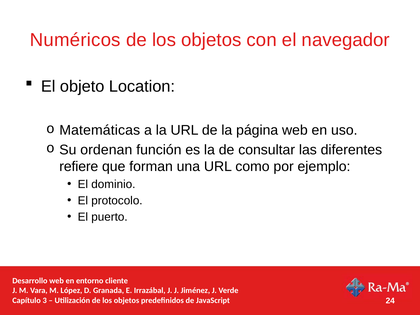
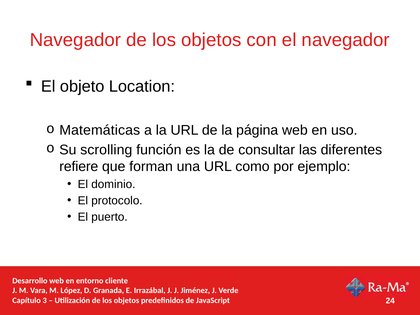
Numéricos at (75, 40): Numéricos -> Navegador
ordenan: ordenan -> scrolling
